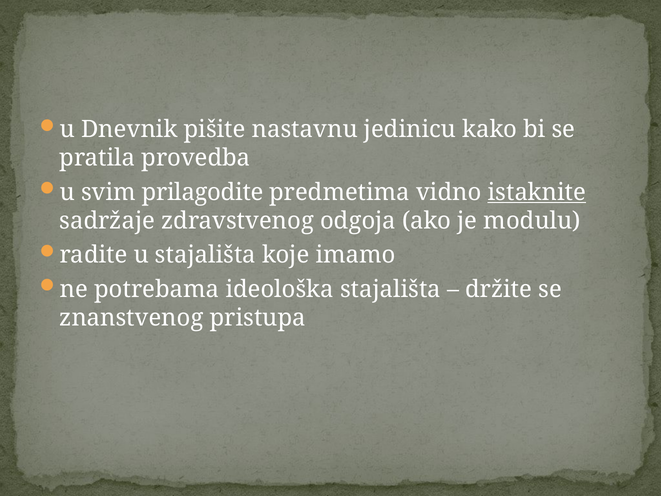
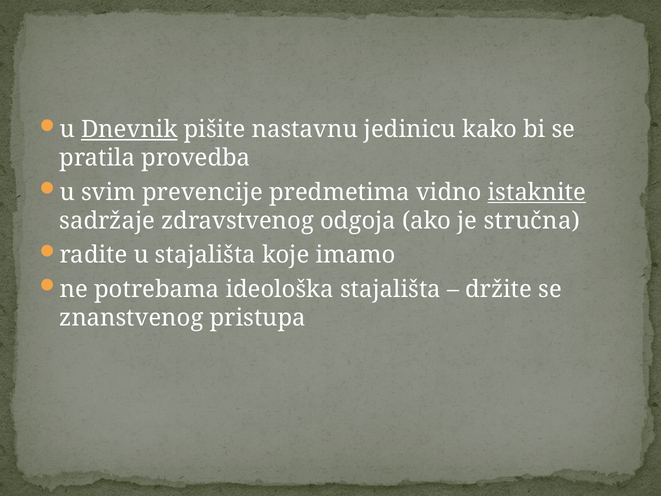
Dnevnik underline: none -> present
prilagodite: prilagodite -> prevencije
modulu: modulu -> stručna
